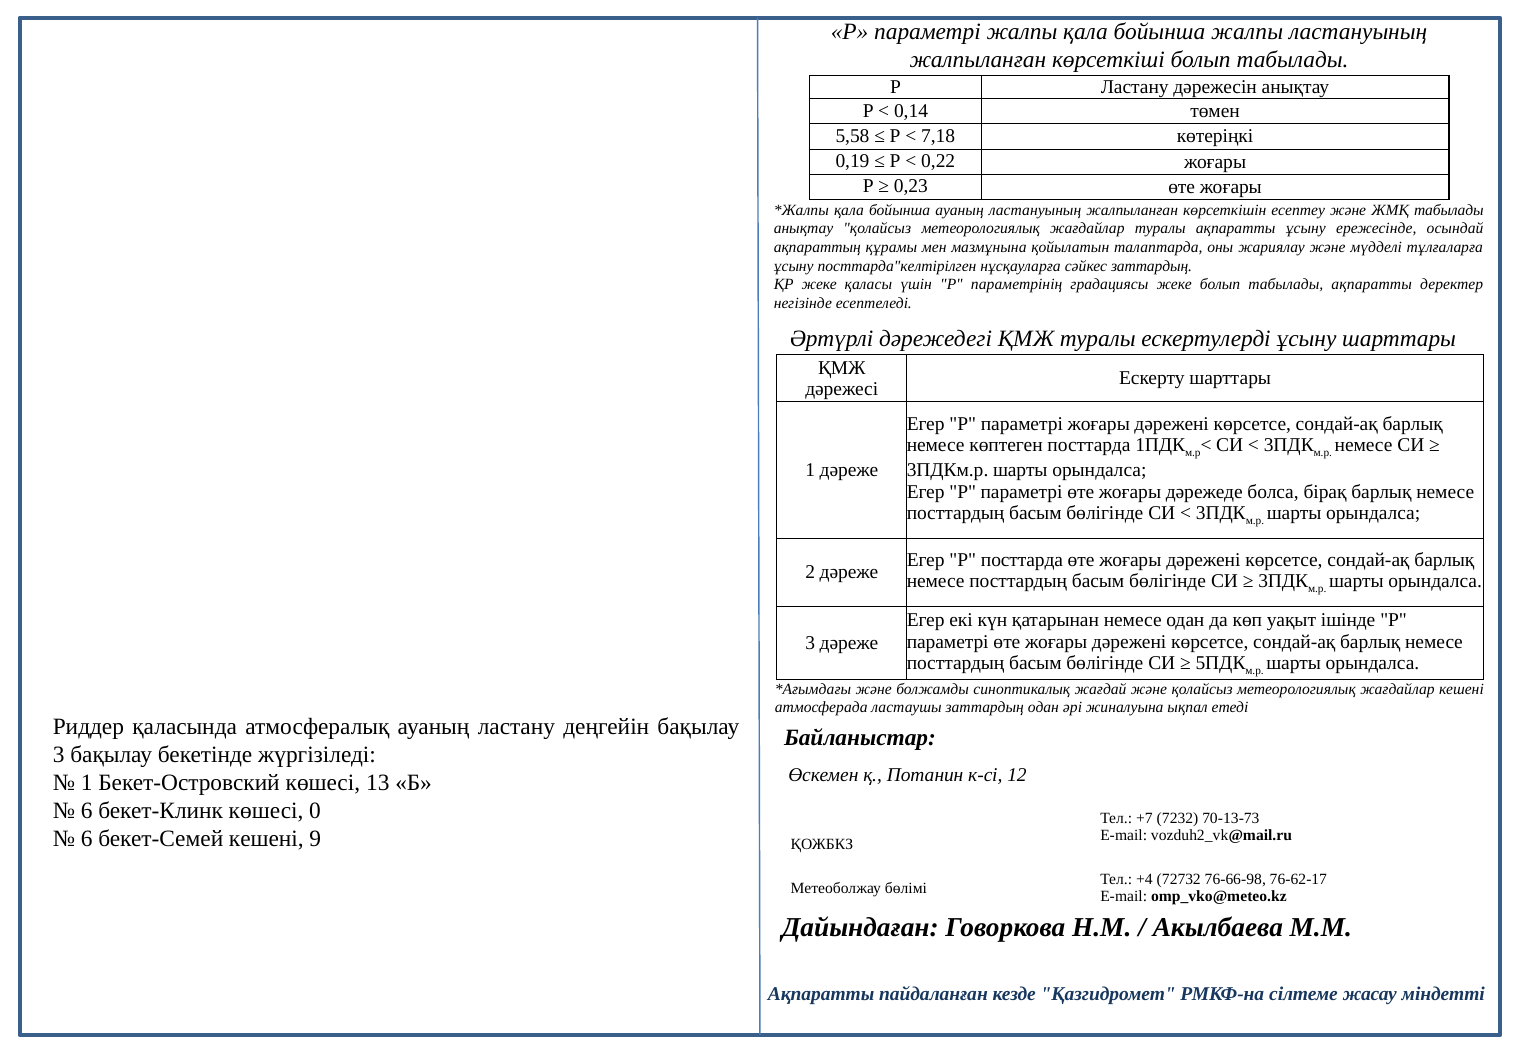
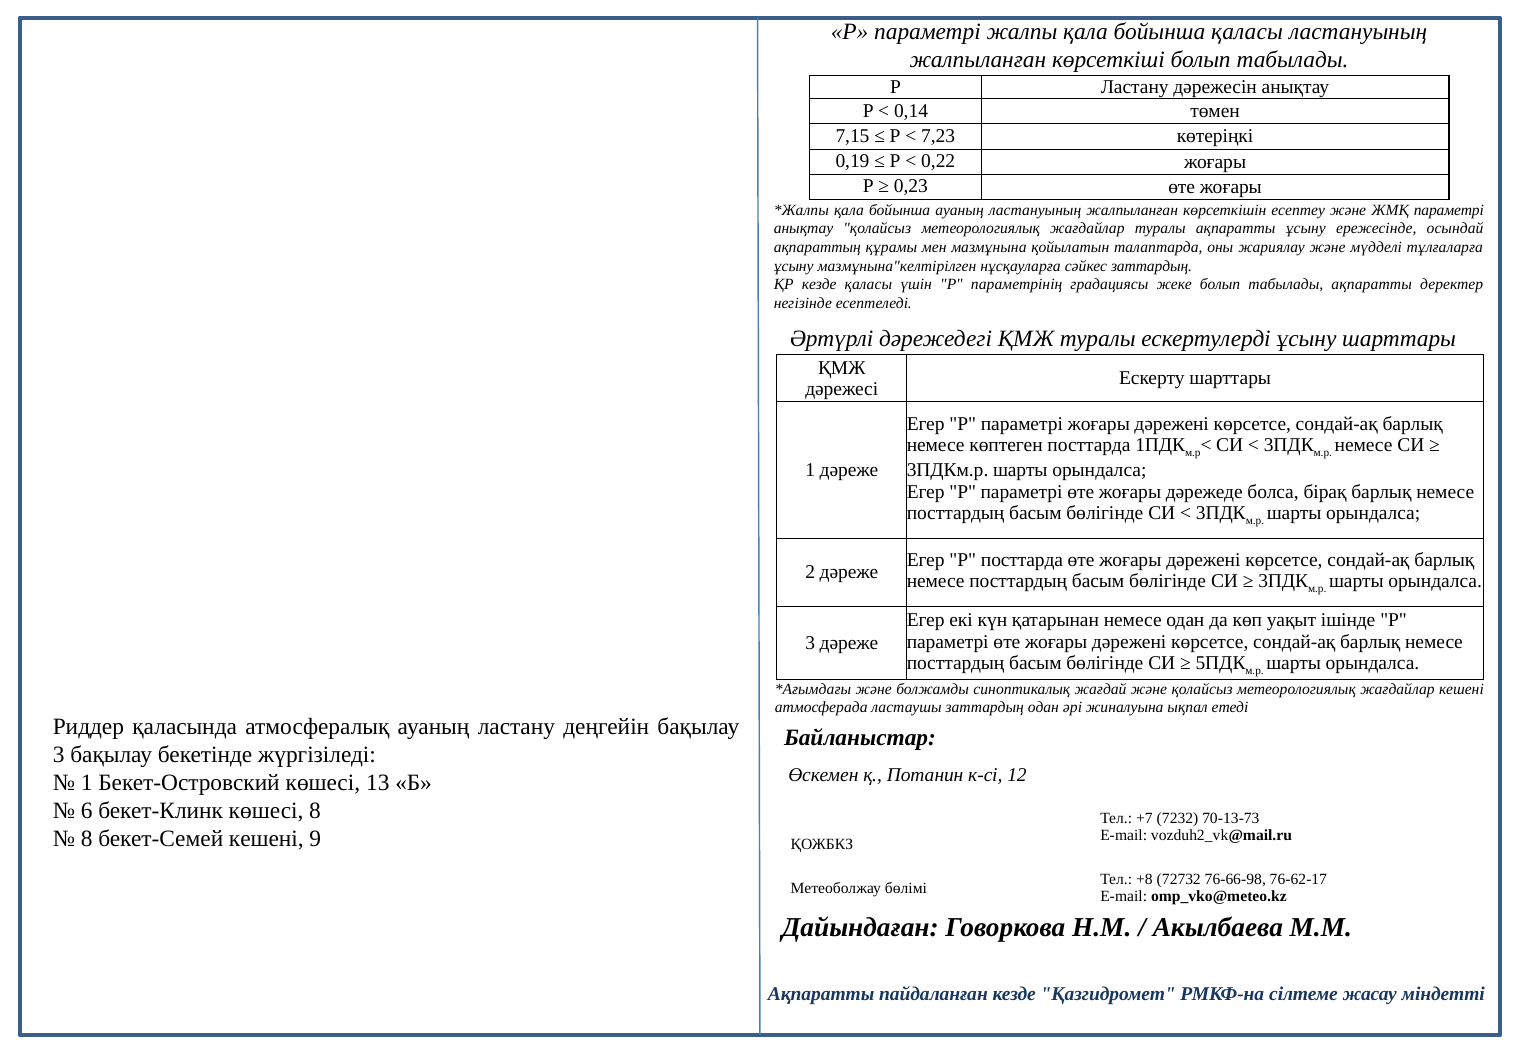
бойынша жалпы: жалпы -> қаласы
5,58: 5,58 -> 7,15
7,18: 7,18 -> 7,23
ЖМҚ табылады: табылады -> параметрі
посттарда"келтірілген: посттарда"келтірілген -> мазмұнына"келтірілген
ҚР жеке: жеке -> кезде
көшесі 0: 0 -> 8
6 at (87, 839): 6 -> 8
+4: +4 -> +8
